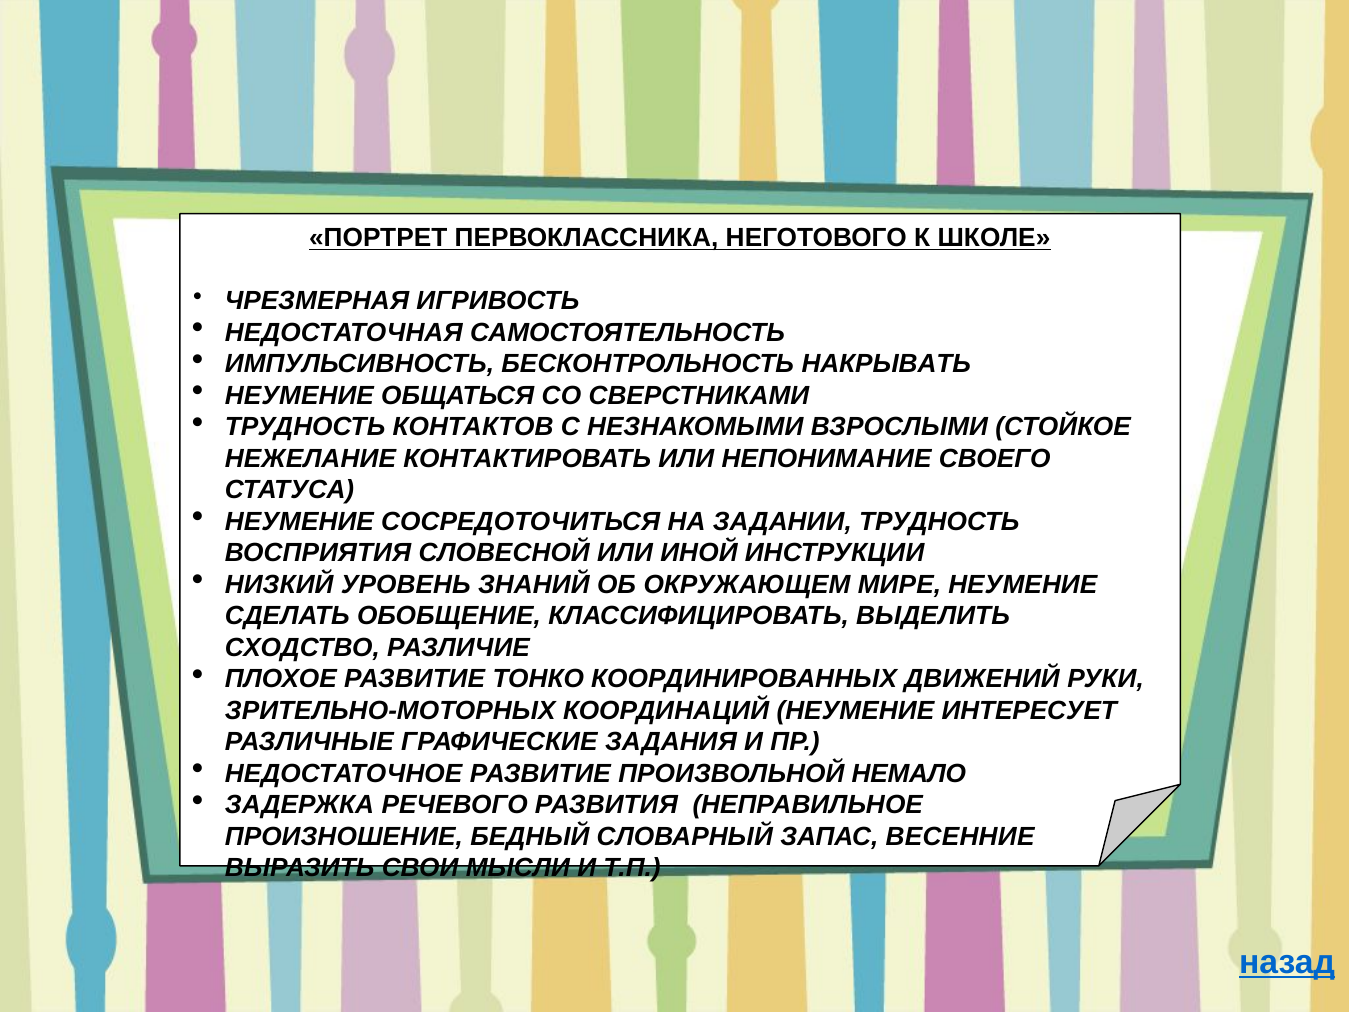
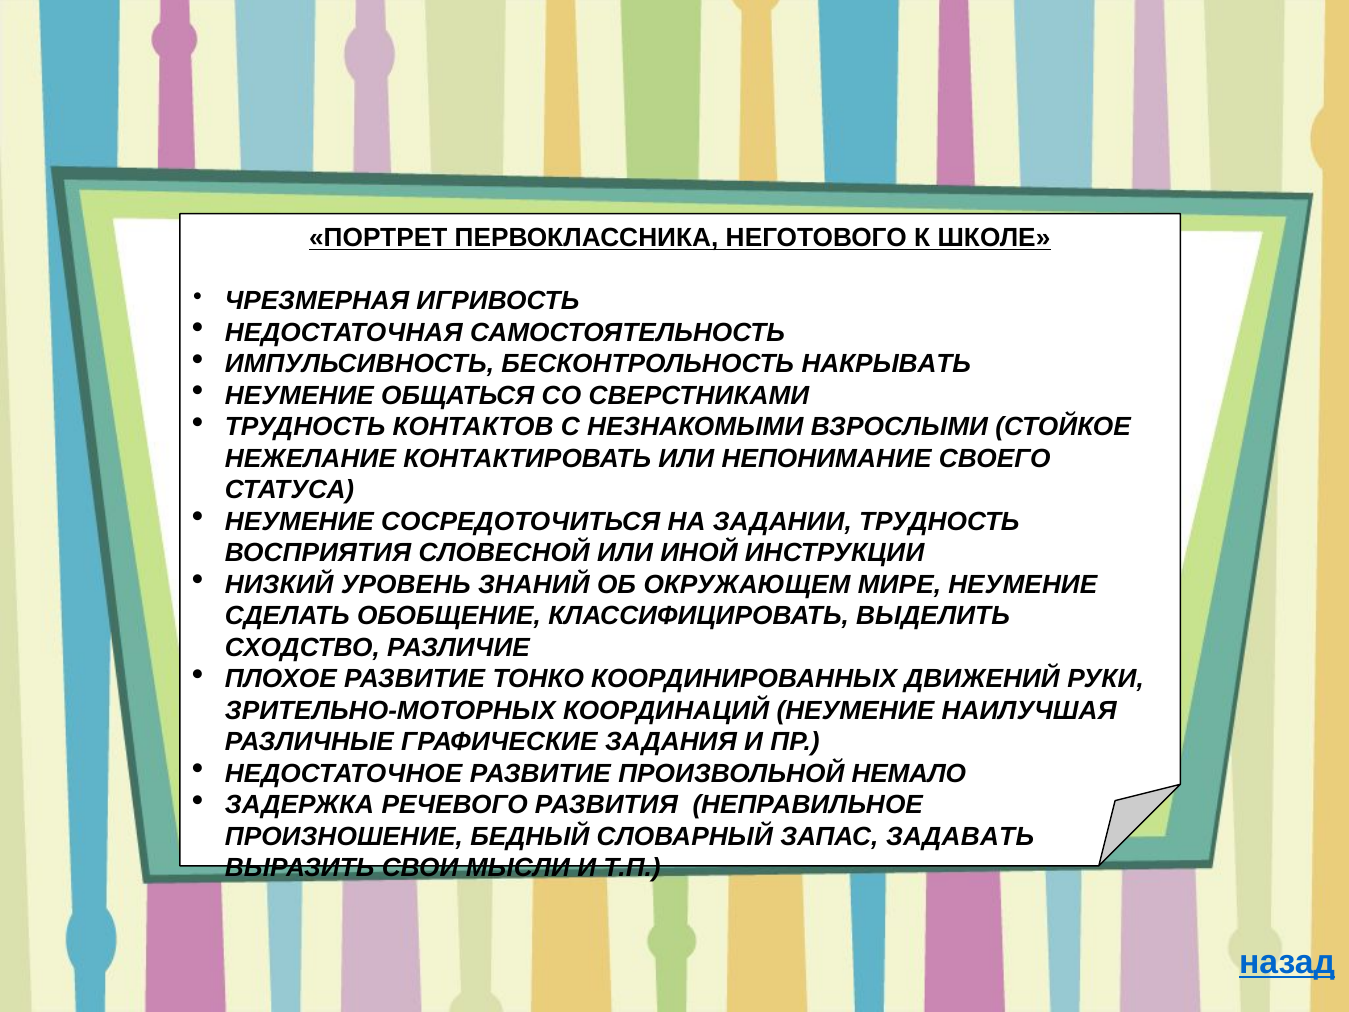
ИНТЕРЕСУЕТ: ИНТЕРЕСУЕТ -> НАИЛУЧШАЯ
ВЕСЕННИЕ: ВЕСЕННИЕ -> ЗАДАВАТЬ
